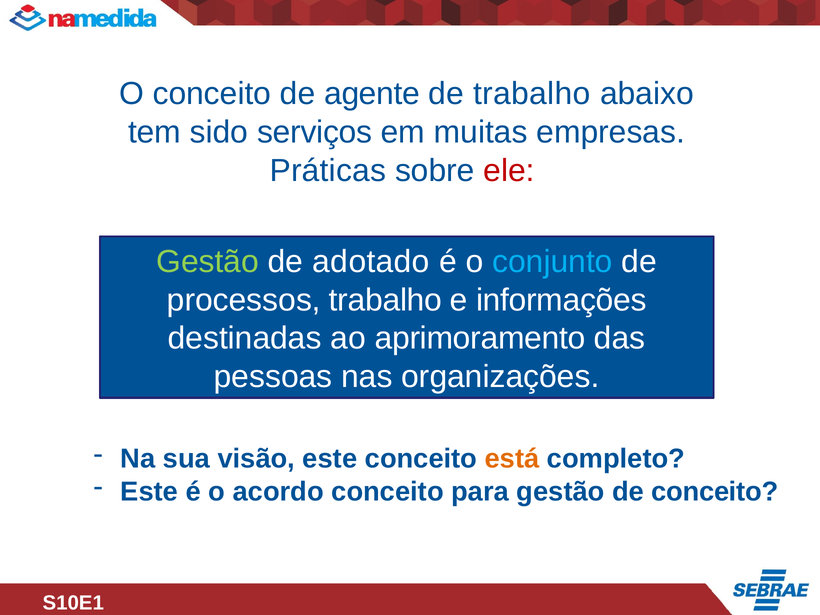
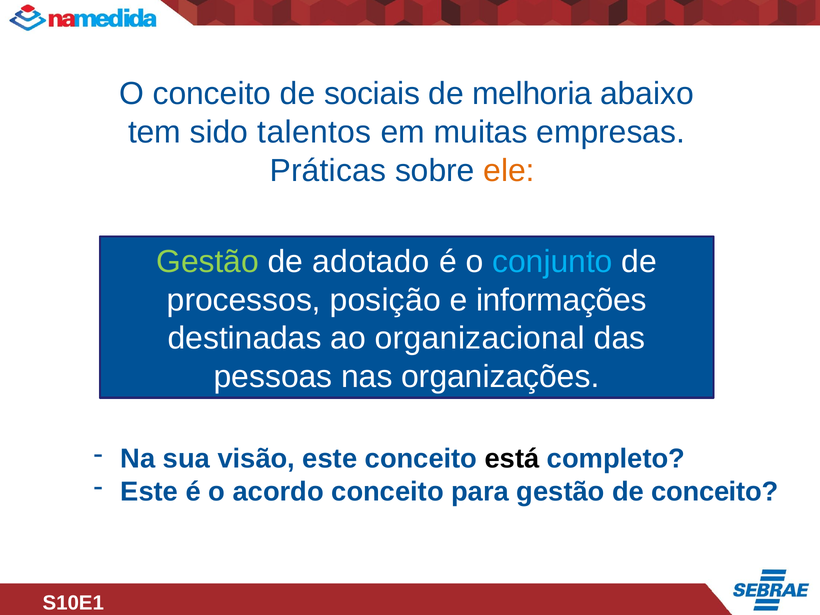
agente: agente -> sociais
de trabalho: trabalho -> melhoria
serviços: serviços -> talentos
ele colour: red -> orange
processos trabalho: trabalho -> posição
aprimoramento: aprimoramento -> organizacional
está colour: orange -> black
